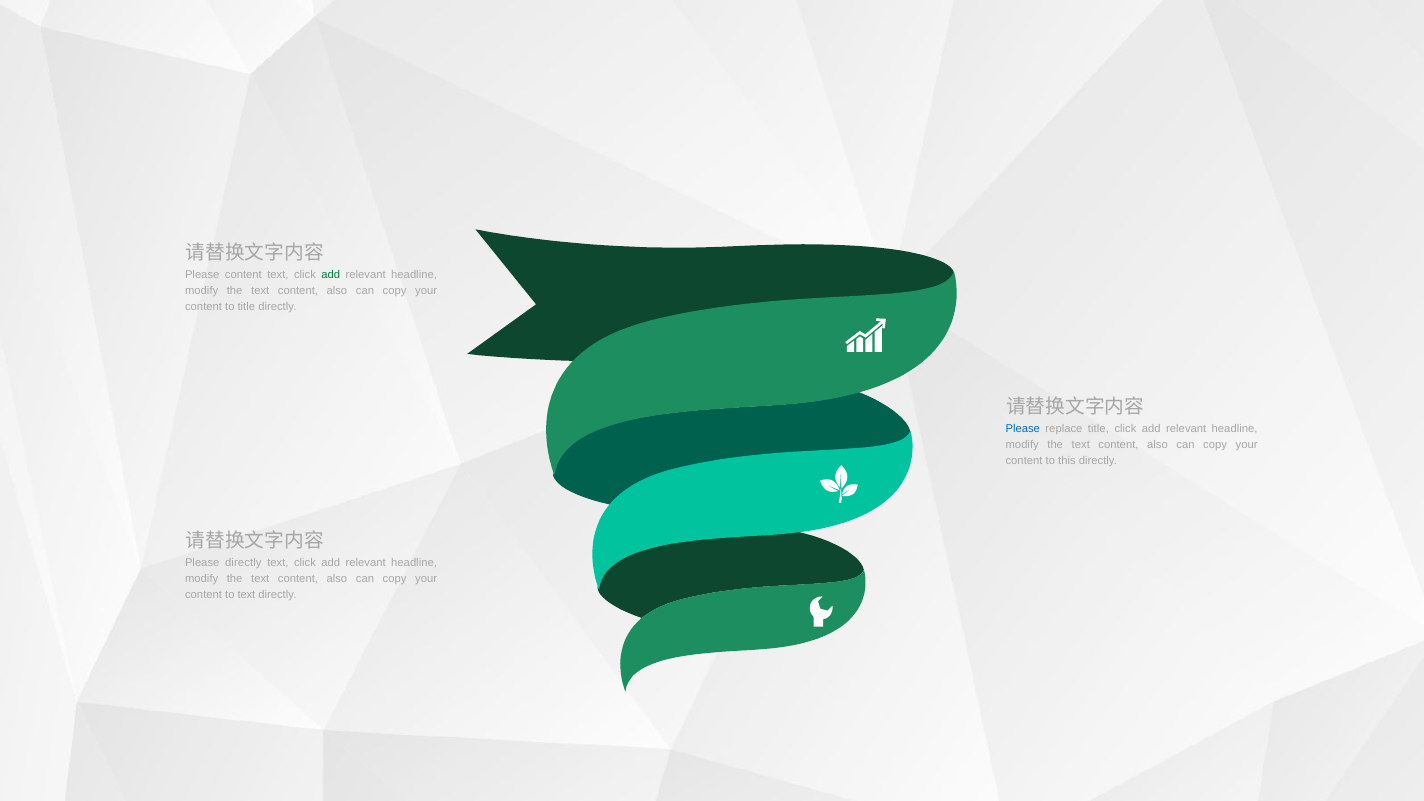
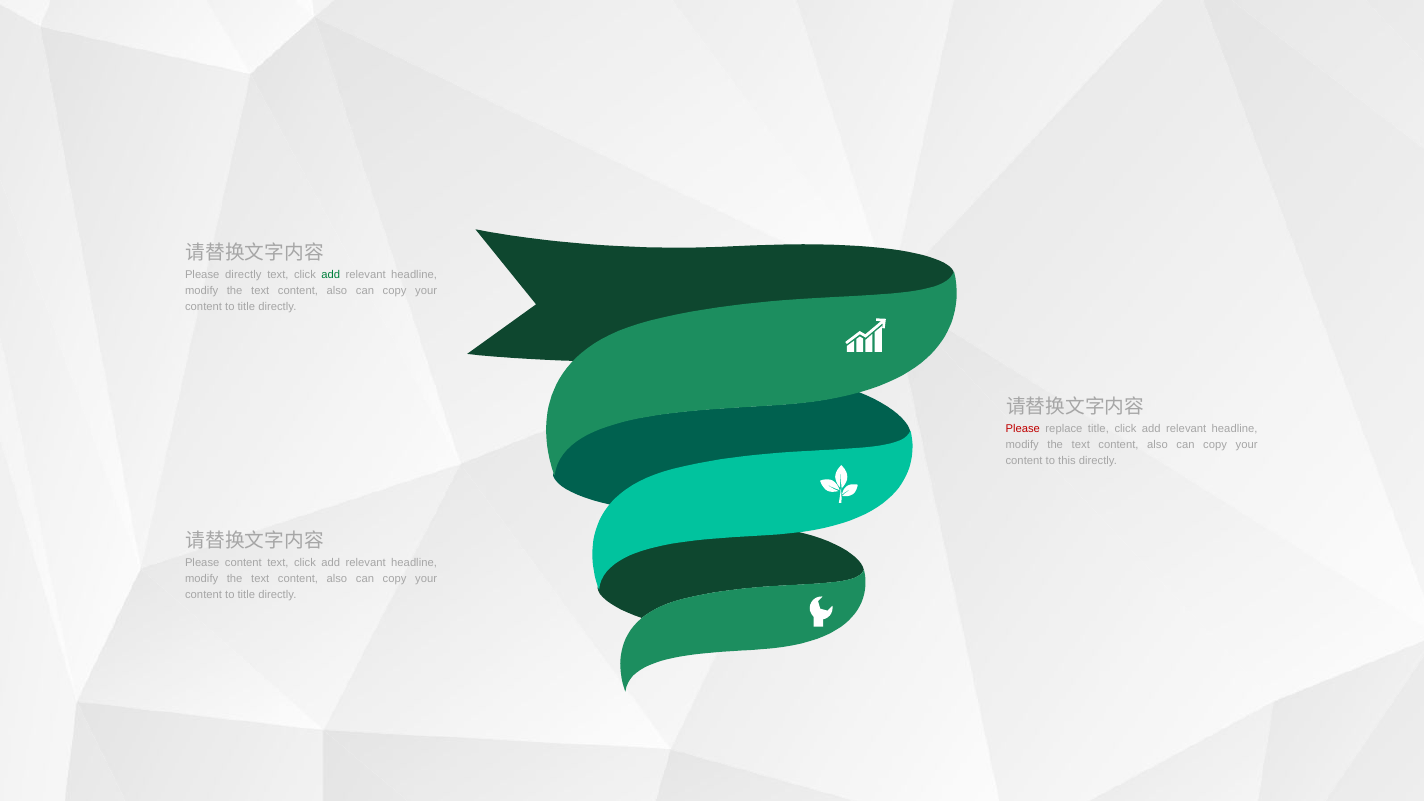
Please content: content -> directly
Please at (1023, 429) colour: blue -> red
Please directly: directly -> content
text at (246, 595): text -> title
